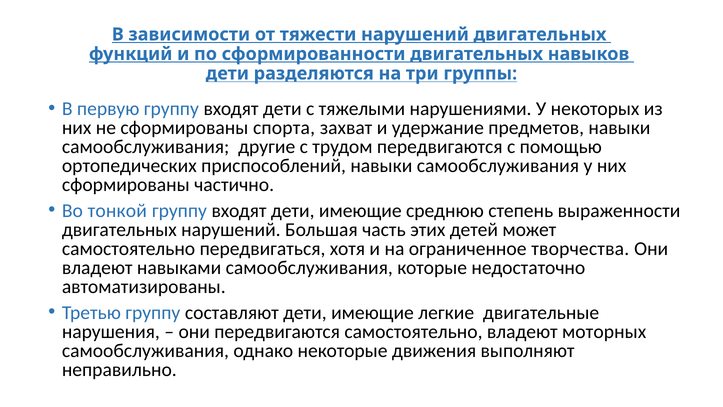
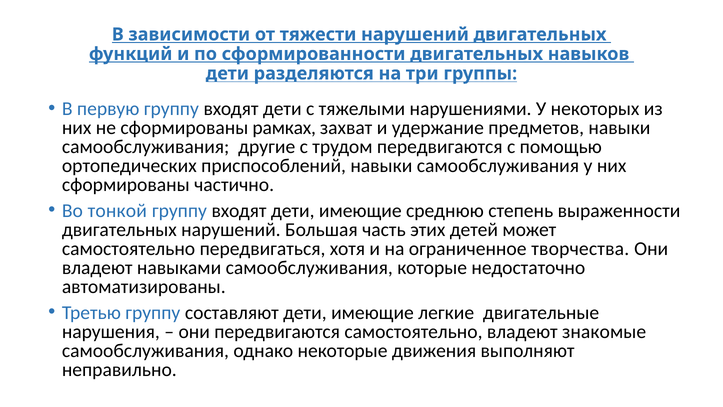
спорта: спорта -> рамках
моторных: моторных -> знакомые
